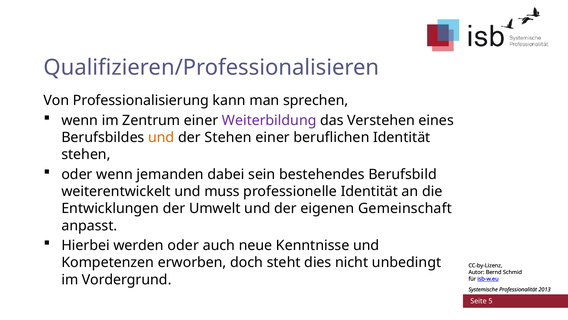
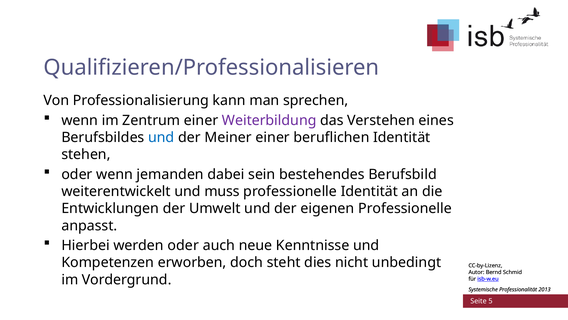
und at (161, 137) colour: orange -> blue
der Stehen: Stehen -> Meiner
eigenen Gemeinschaft: Gemeinschaft -> Professionelle
